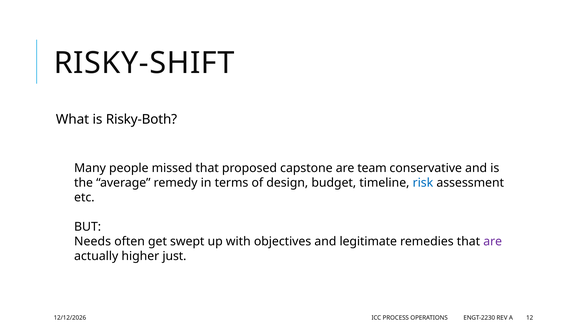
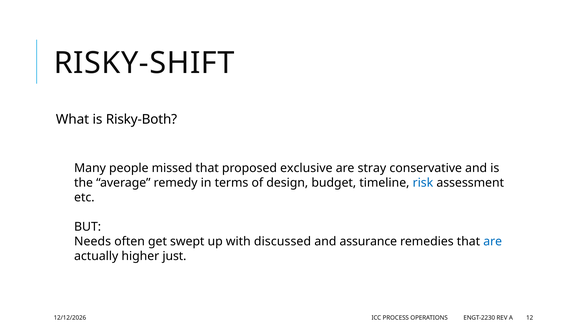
capstone: capstone -> exclusive
team: team -> stray
objectives: objectives -> discussed
legitimate: legitimate -> assurance
are at (493, 242) colour: purple -> blue
